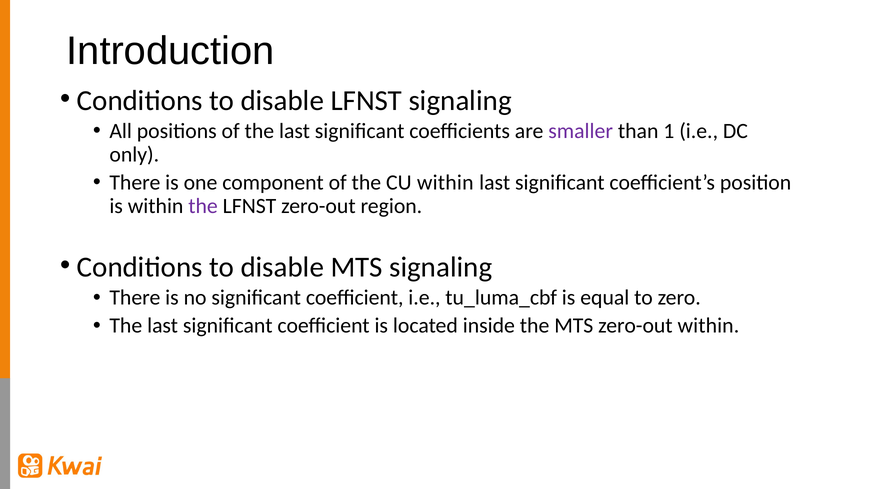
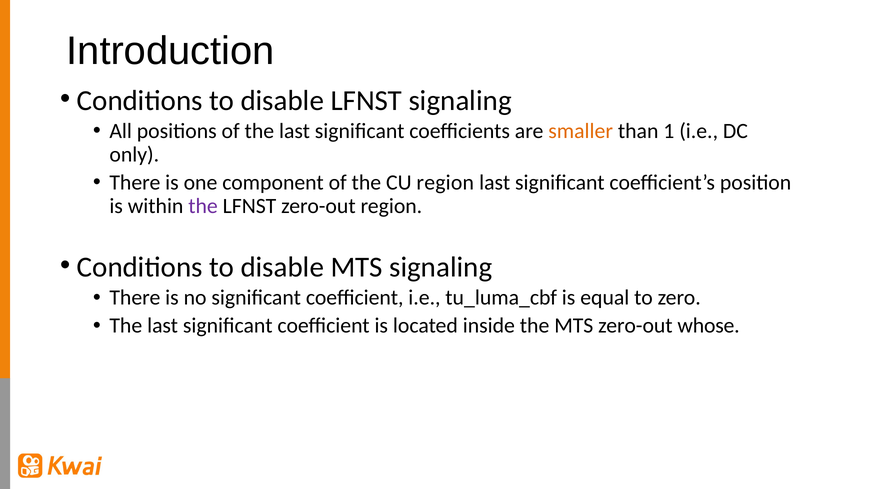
smaller colour: purple -> orange
CU within: within -> region
zero-out within: within -> whose
